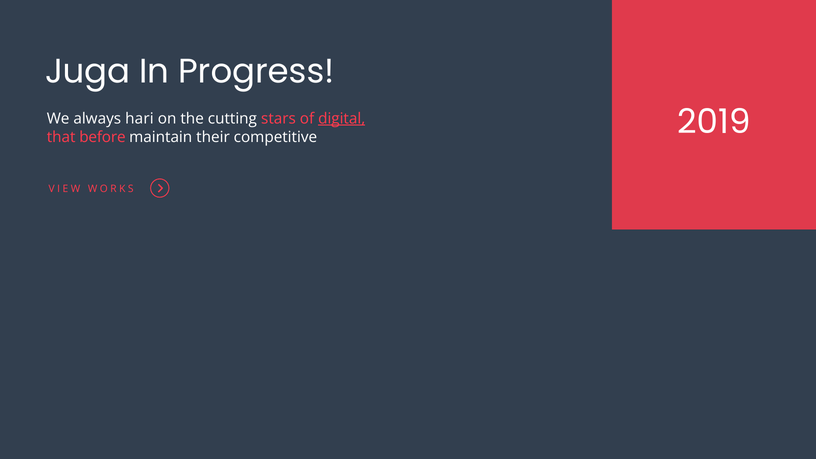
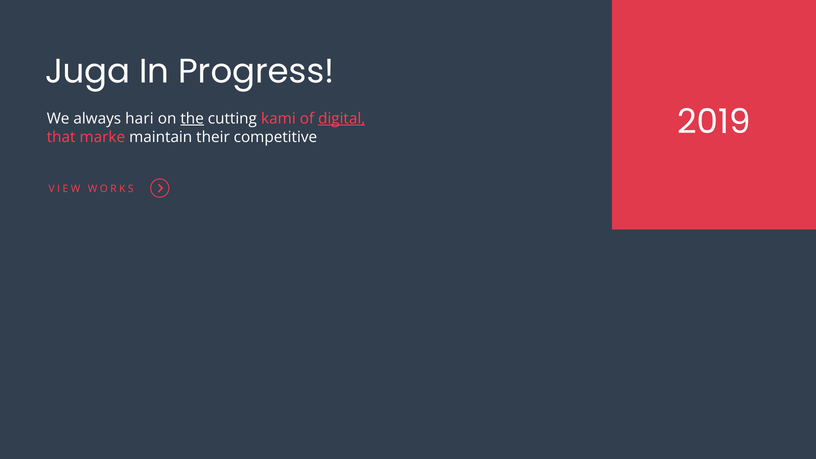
the underline: none -> present
stars: stars -> kami
before: before -> marke
